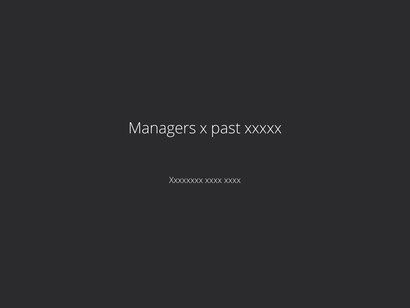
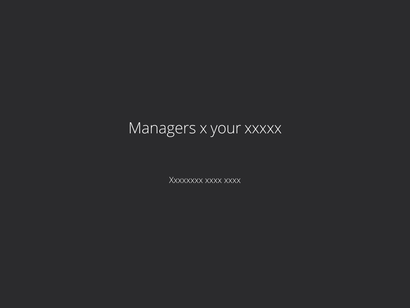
past: past -> your
